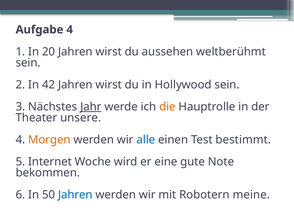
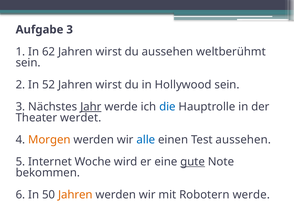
Aufgabe 4: 4 -> 3
20: 20 -> 62
42: 42 -> 52
die colour: orange -> blue
unsere: unsere -> werdet
Test bestimmt: bestimmt -> aussehen
gute underline: none -> present
Jahren at (75, 194) colour: blue -> orange
Robotern meine: meine -> werde
